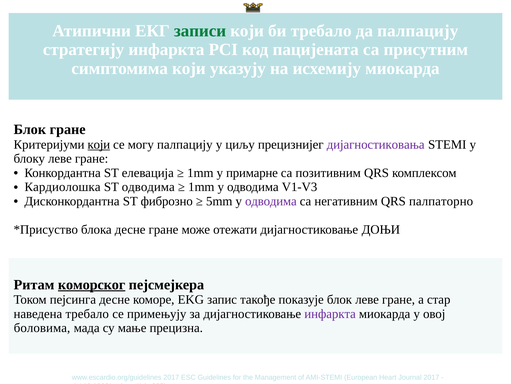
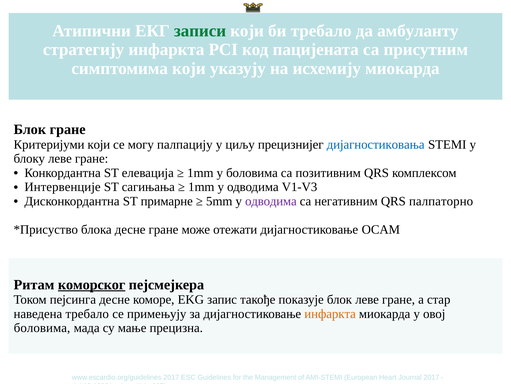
да палпацију: палпацију -> амбуланту
који at (99, 144) underline: present -> none
дијагностиковања colour: purple -> blue
у примарне: примарне -> боловима
Кардиолошка: Кардиолошка -> Интервенције
ST одводима: одводима -> сагињања
фиброзно: фиброзно -> примарне
ДОЊИ: ДОЊИ -> ОСАМ
инфаркта at (330, 313) colour: purple -> orange
